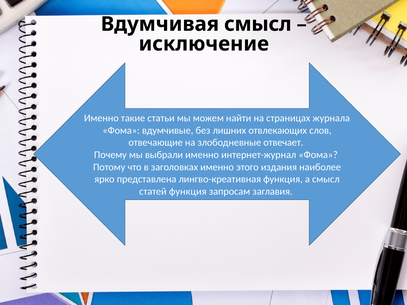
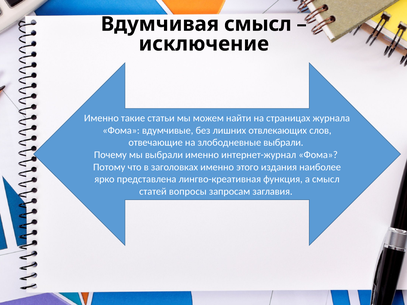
злободневные отвечает: отвечает -> выбрали
статей функция: функция -> вопросы
